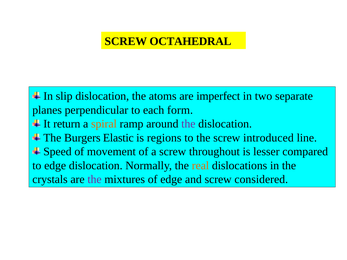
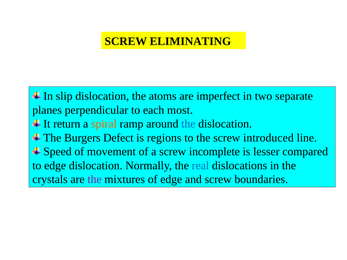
OCTAHEDRAL: OCTAHEDRAL -> ELIMINATING
form: form -> most
the at (188, 124) colour: purple -> blue
Elastic: Elastic -> Defect
throughout: throughout -> incomplete
real colour: orange -> blue
considered: considered -> boundaries
